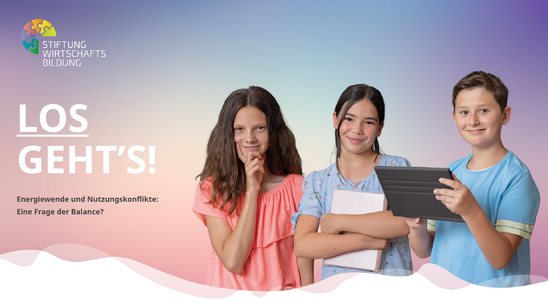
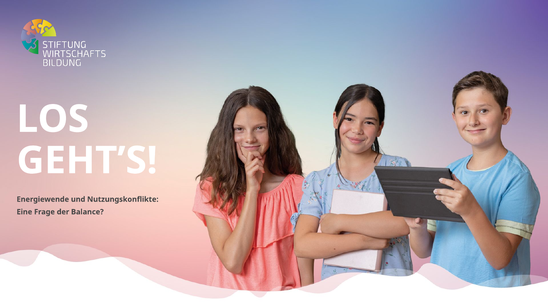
LOS underline: present -> none
